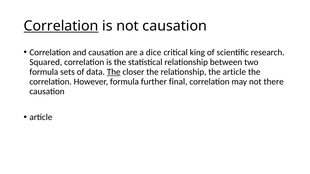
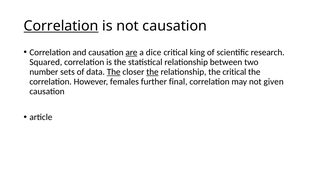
are underline: none -> present
formula at (44, 72): formula -> number
the at (152, 72) underline: none -> present
the article: article -> critical
However formula: formula -> females
there: there -> given
